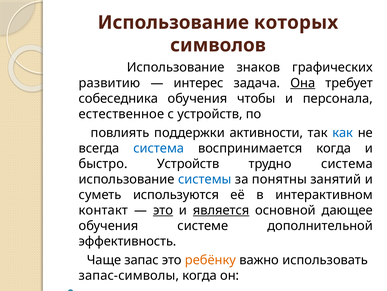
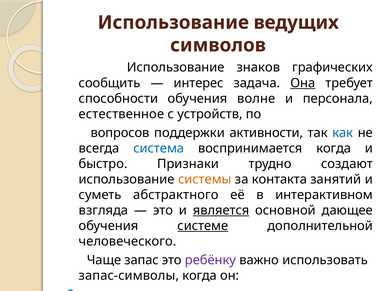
которых: которых -> ведущих
развитию: развитию -> сообщить
собеседника: собеседника -> способности
чтобы: чтобы -> волне
повлиять: повлиять -> вопросов
быстро Устройств: Устройств -> Признаки
трудно система: система -> создают
системы colour: blue -> orange
понятны: понятны -> контакта
используются: используются -> абстрактного
контакт: контакт -> взгляда
это at (163, 210) underline: present -> none
системе underline: none -> present
эффективность: эффективность -> человеческого
ребёнку colour: orange -> purple
